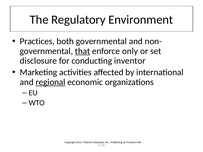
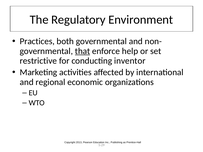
only: only -> help
disclosure: disclosure -> restrictive
regional underline: present -> none
